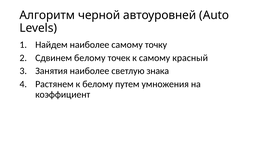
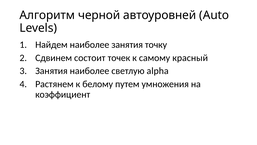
наиболее самому: самому -> занятия
Сдвинем белому: белому -> состоит
знака: знака -> alpha
